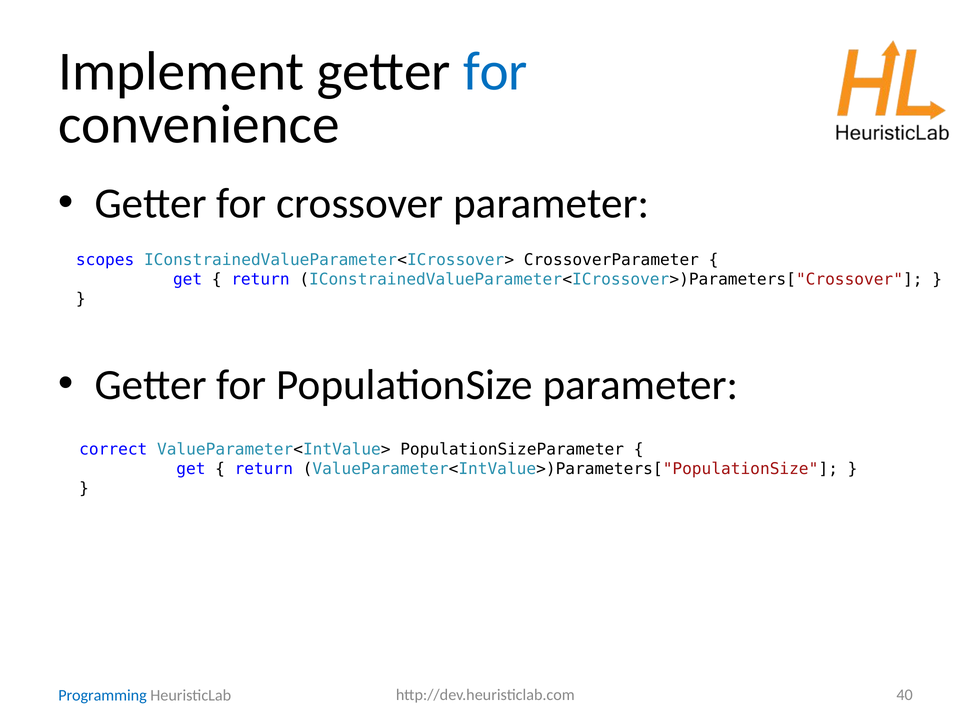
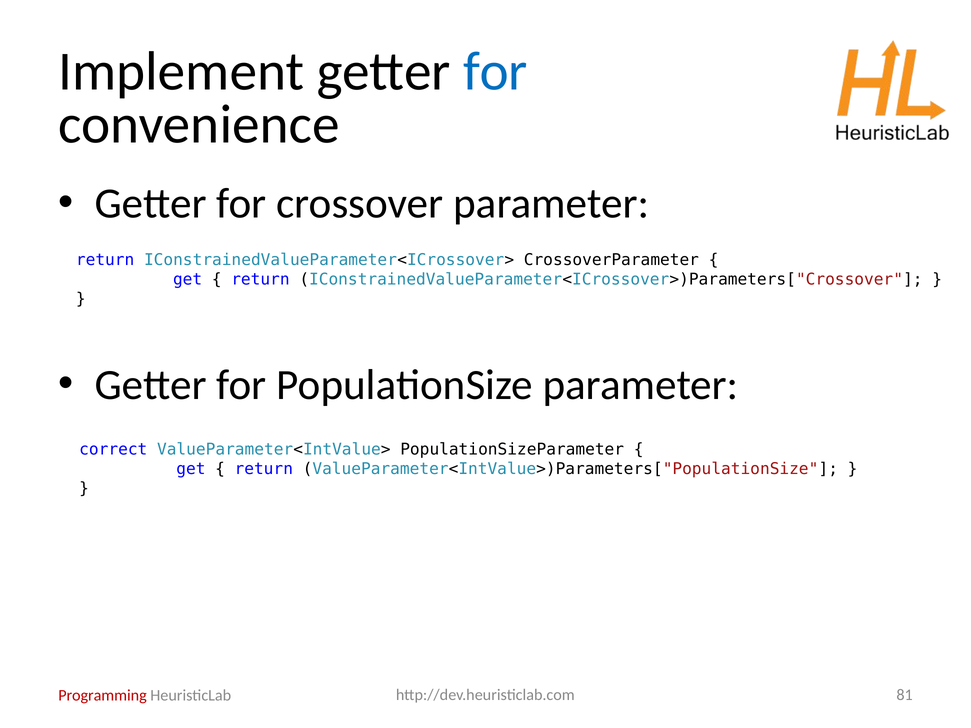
scopes at (105, 260): scopes -> return
40: 40 -> 81
Programming colour: blue -> red
